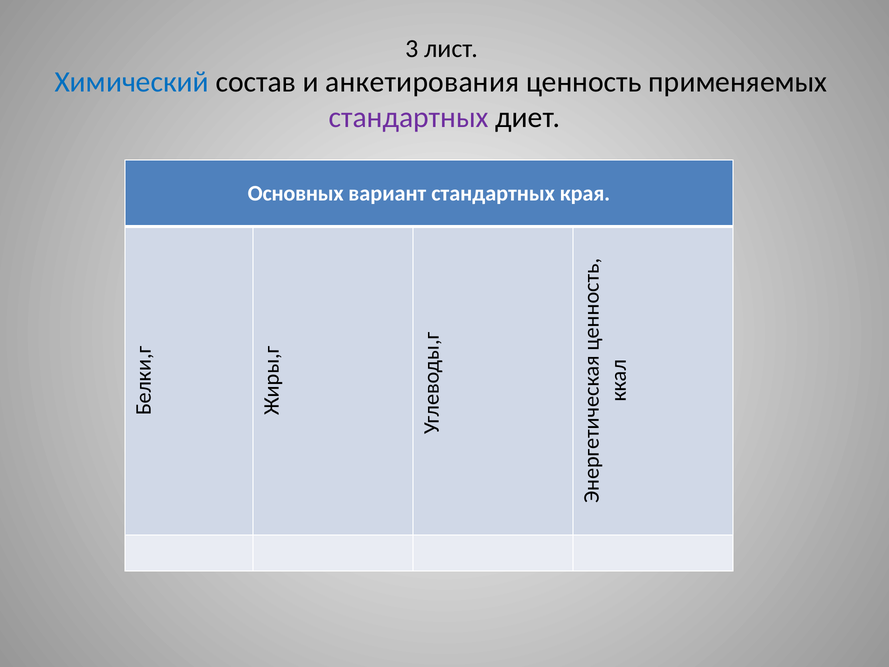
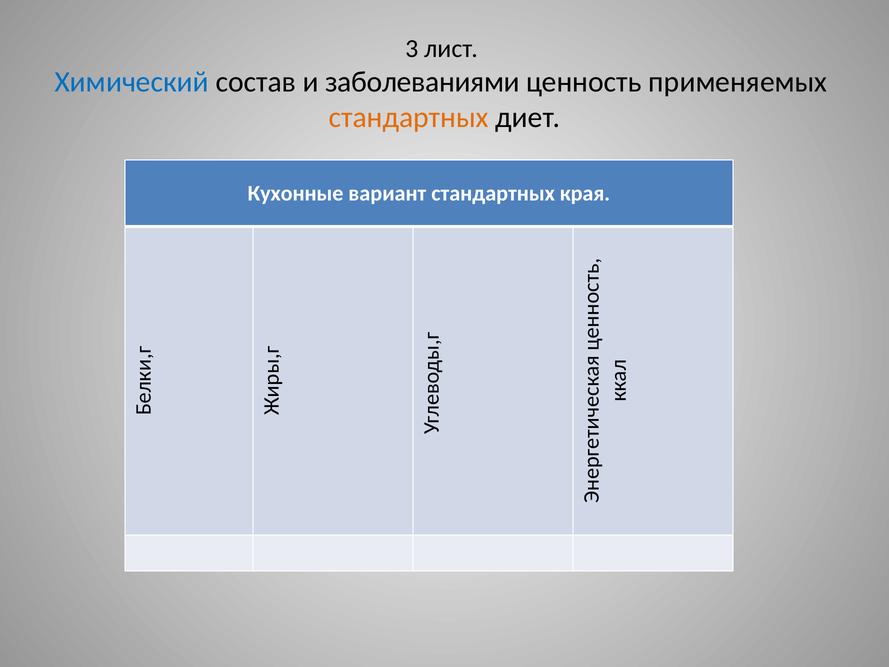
анкетирования: анкетирования -> заболеваниями
стандартных at (409, 118) colour: purple -> orange
Основных: Основных -> Кухонные
